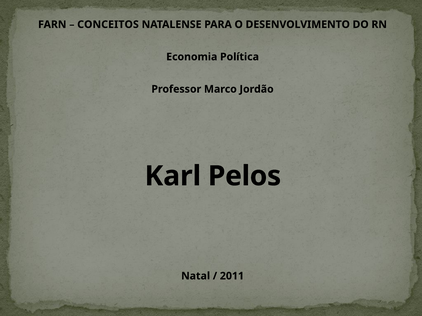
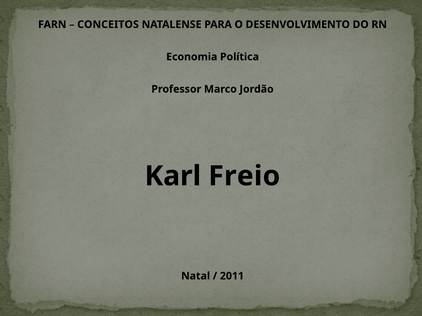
Pelos: Pelos -> Freio
